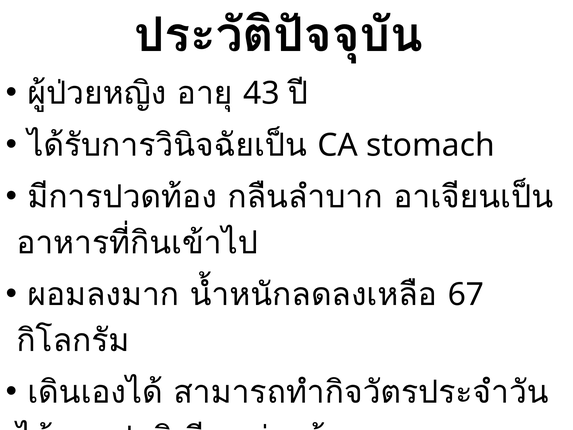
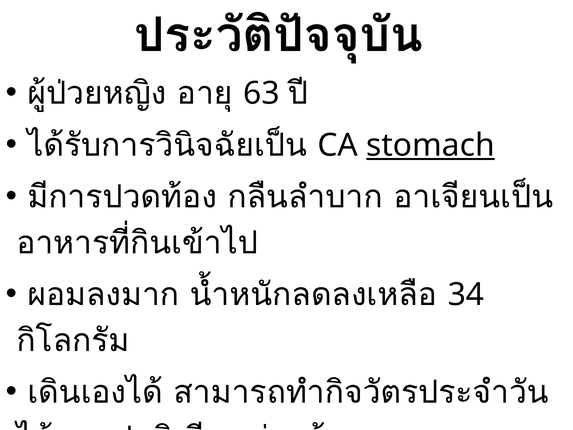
43: 43 -> 63
stomach underline: none -> present
67: 67 -> 34
